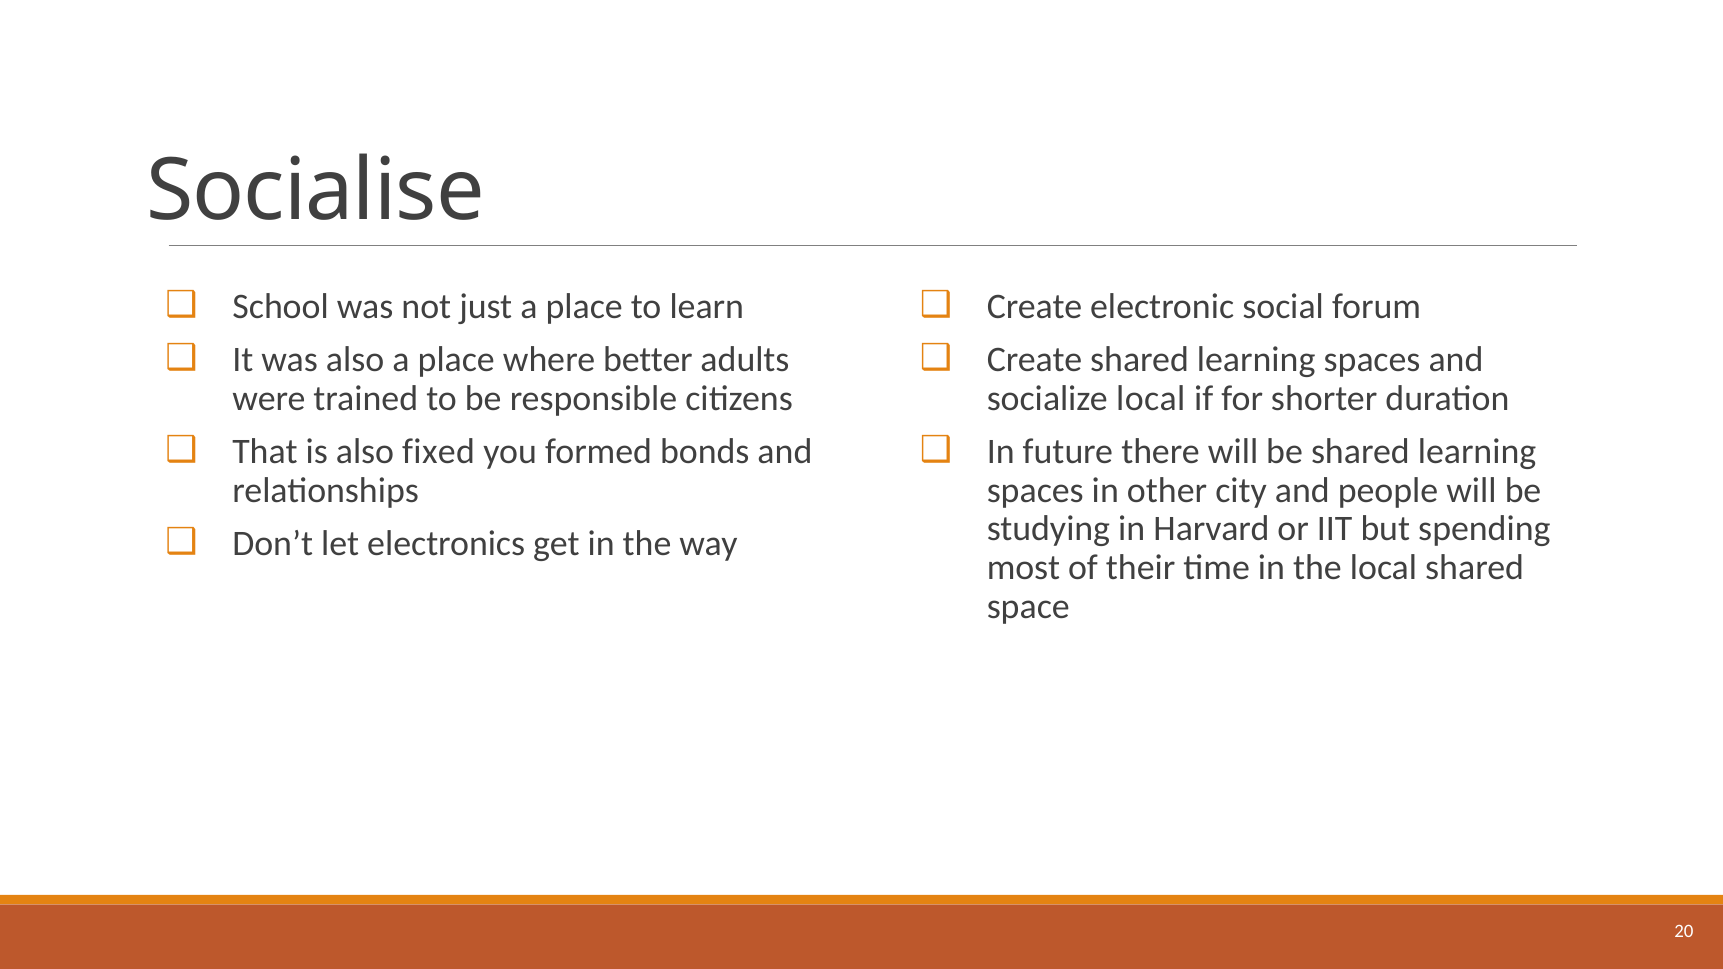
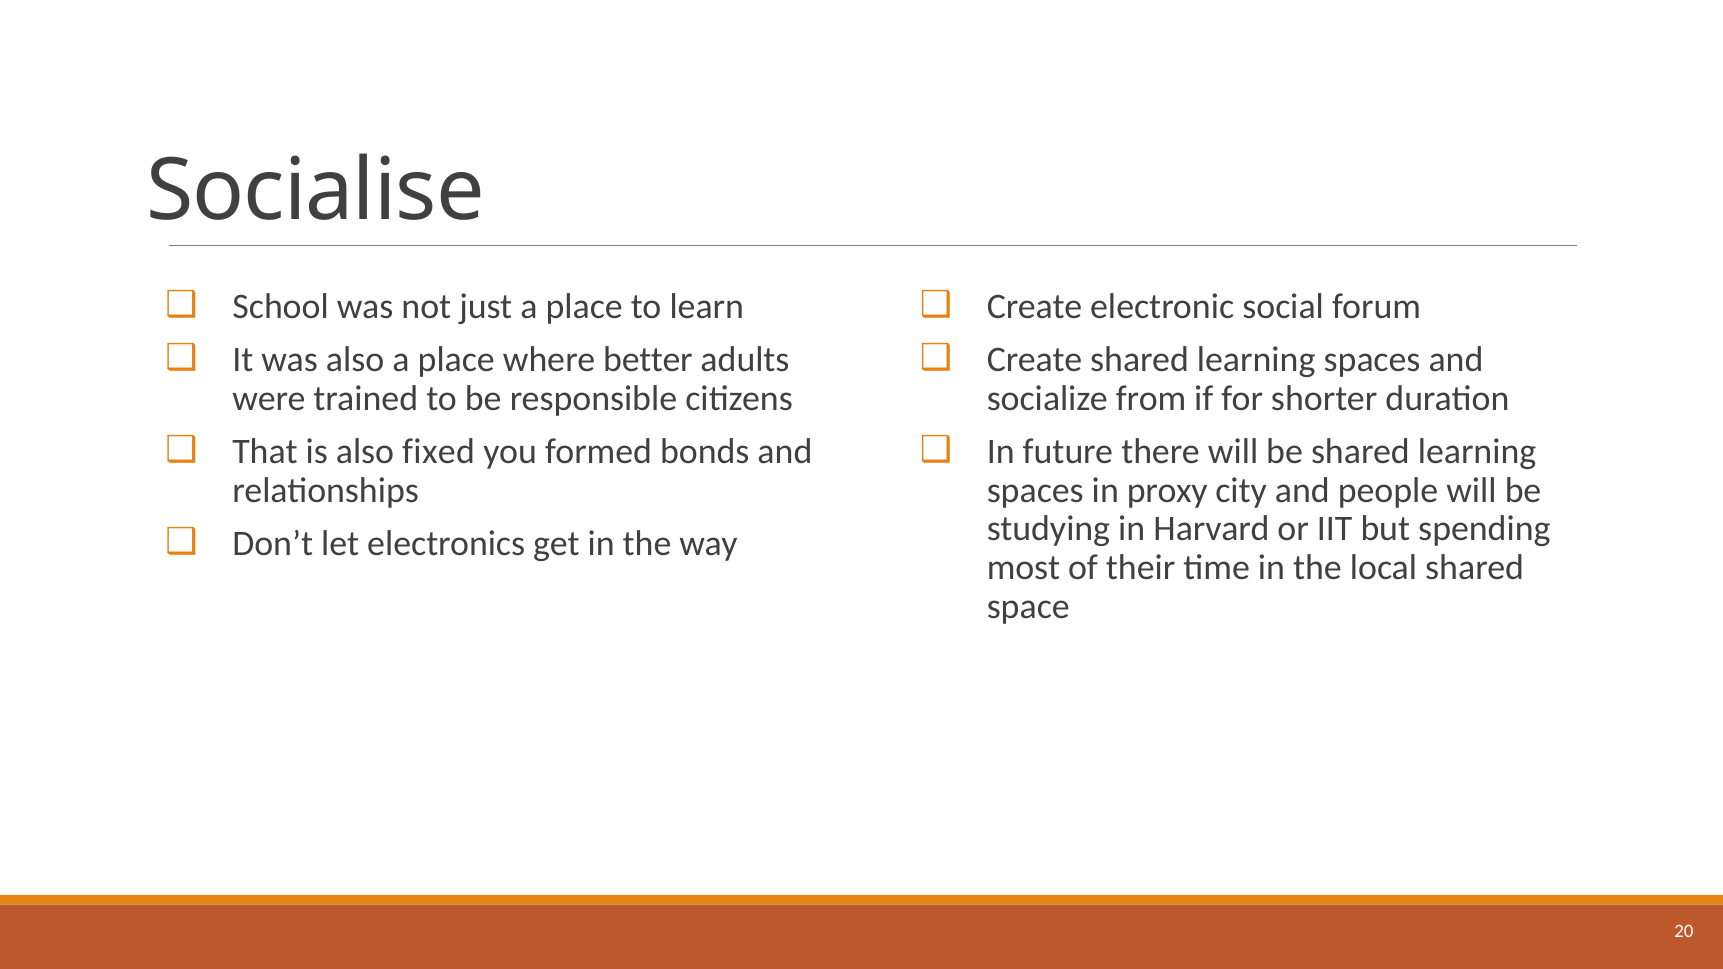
socialize local: local -> from
other: other -> proxy
